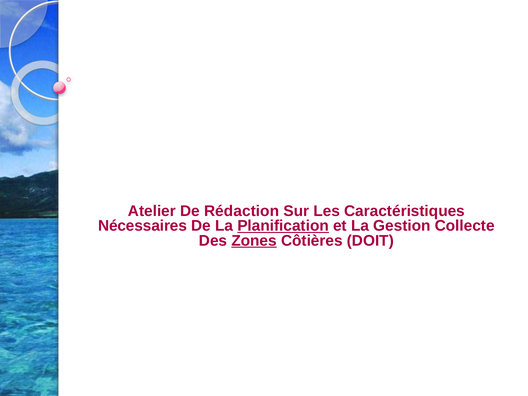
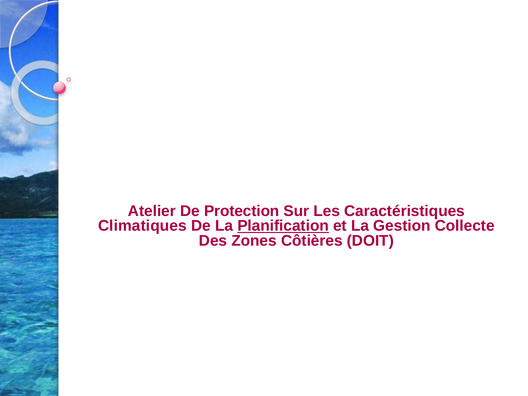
Rédaction: Rédaction -> Protection
Nécessaires: Nécessaires -> Climatiques
Zones underline: present -> none
